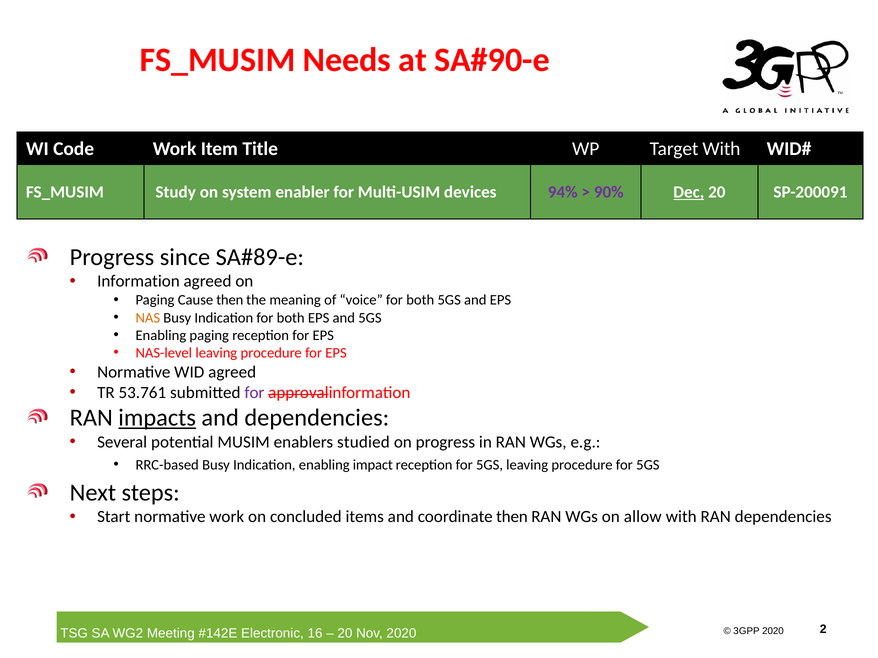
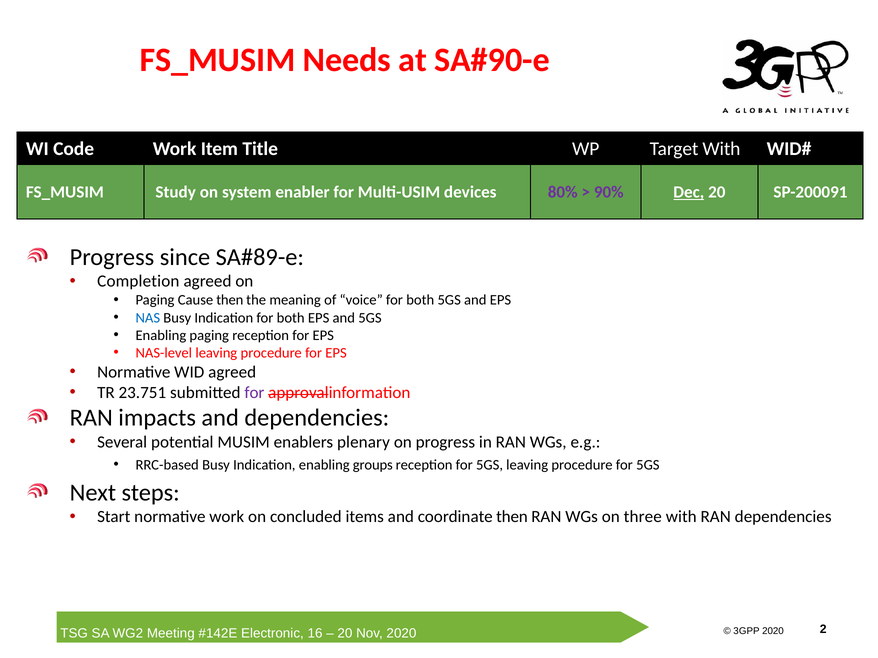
94%: 94% -> 80%
Information: Information -> Completion
NAS colour: orange -> blue
53.761: 53.761 -> 23.751
impacts underline: present -> none
studied: studied -> plenary
impact: impact -> groups
allow: allow -> three
